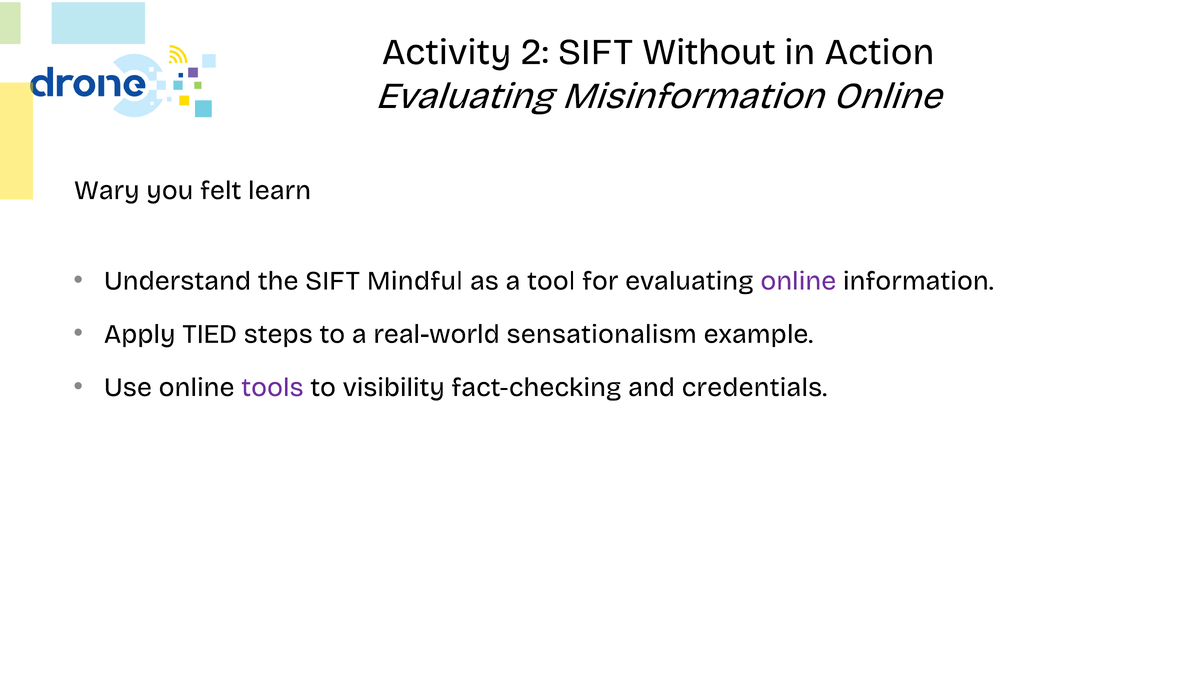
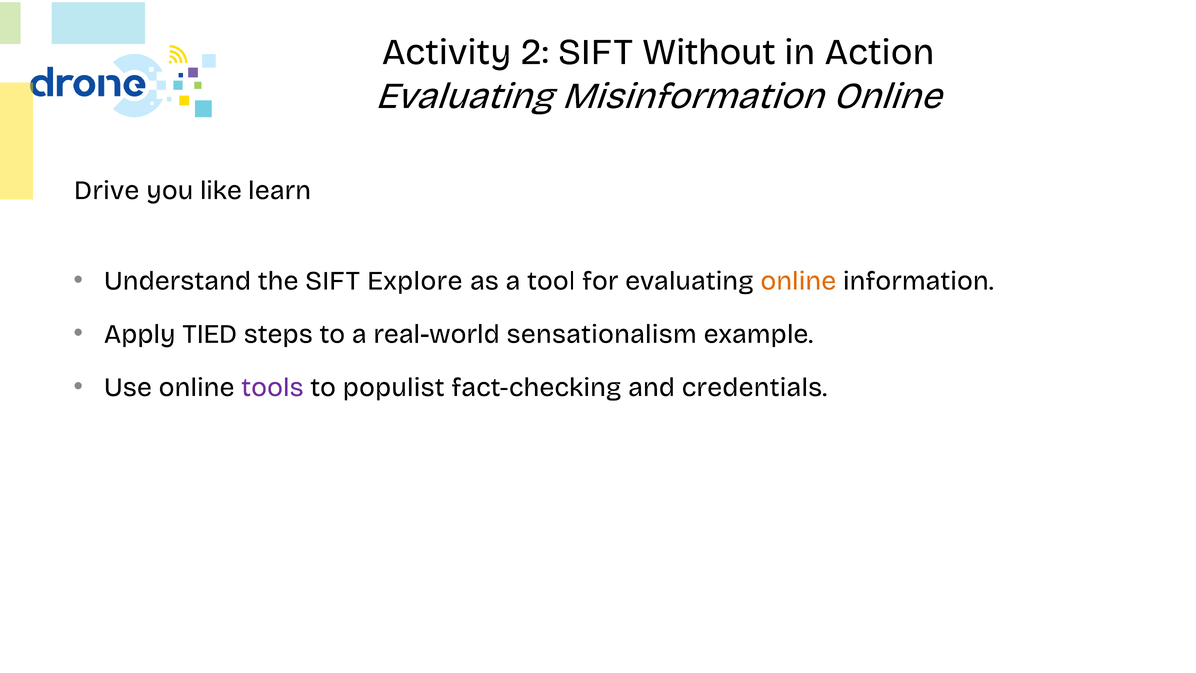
Wary: Wary -> Drive
felt: felt -> like
Mindful: Mindful -> Explore
online at (798, 281) colour: purple -> orange
visibility: visibility -> populist
